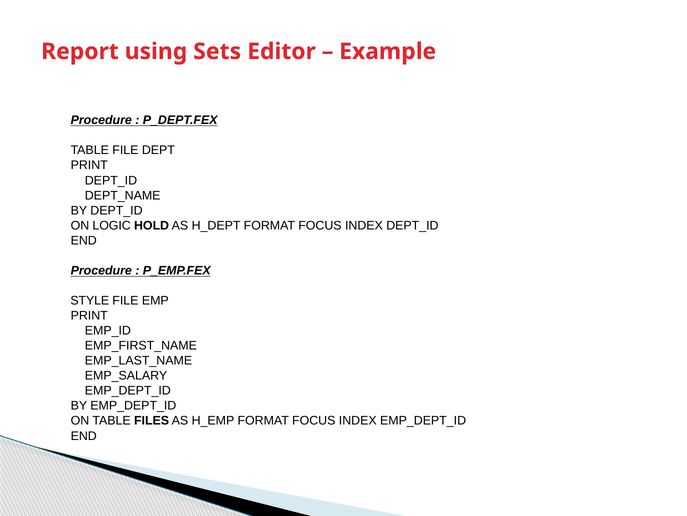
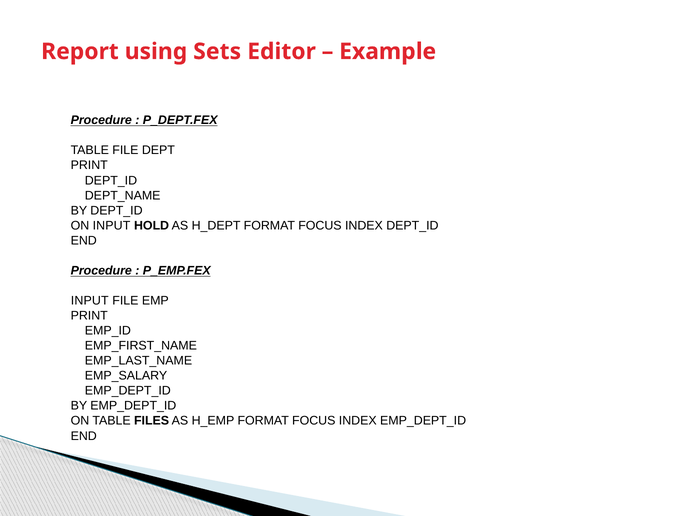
ON LOGIC: LOGIC -> INPUT
STYLE at (90, 300): STYLE -> INPUT
